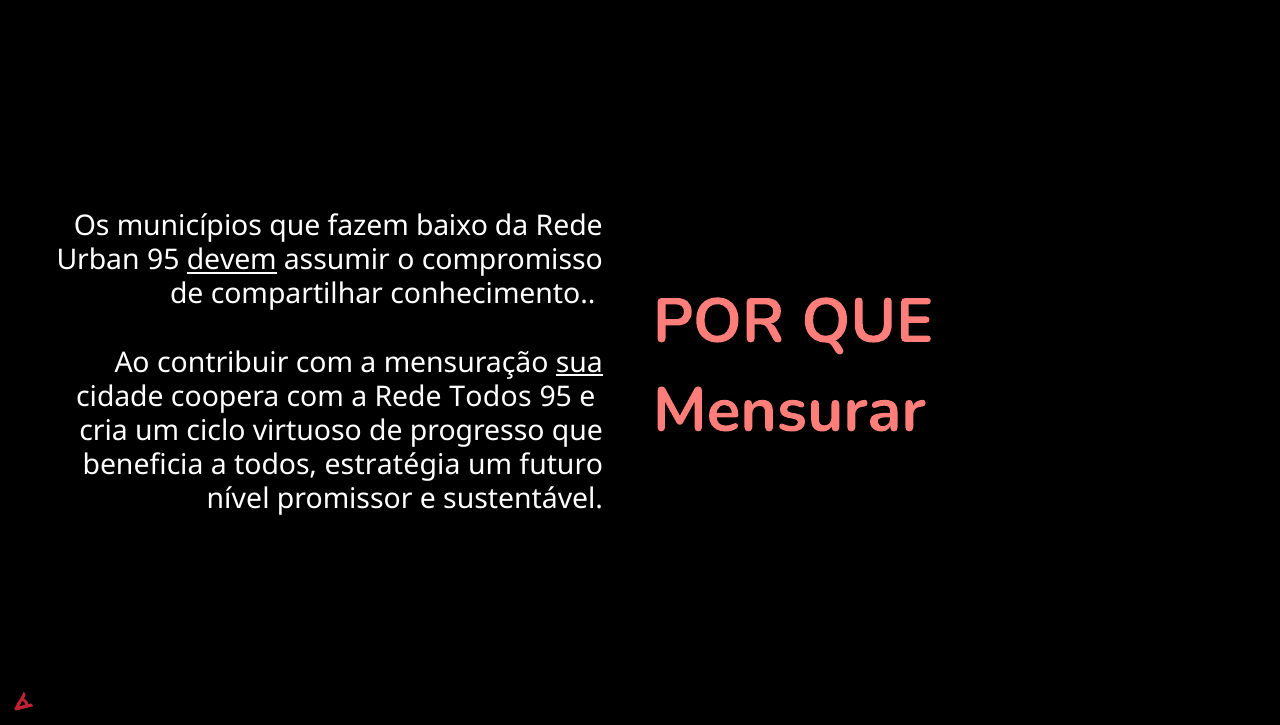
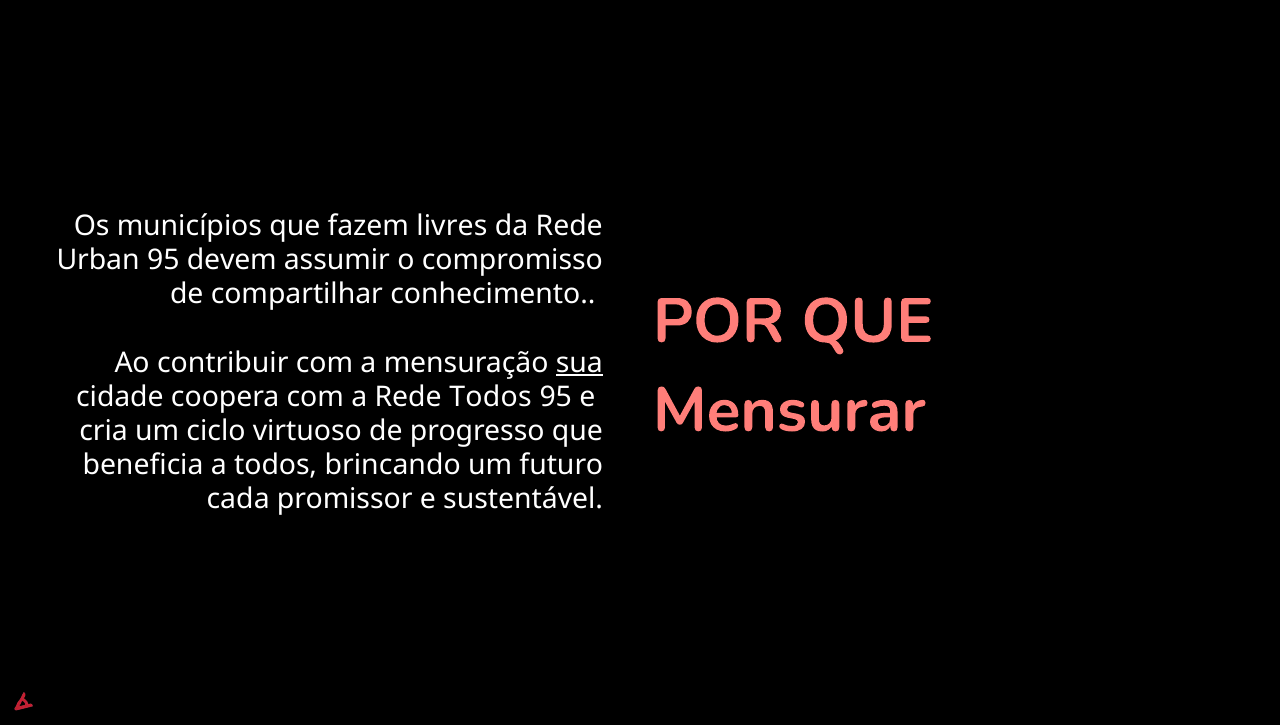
baixo: baixo -> livres
devem underline: present -> none
estratégia: estratégia -> brincando
nível: nível -> cada
